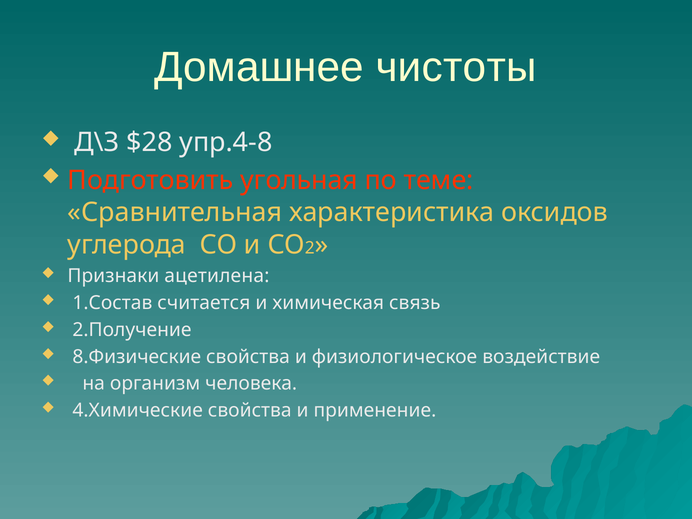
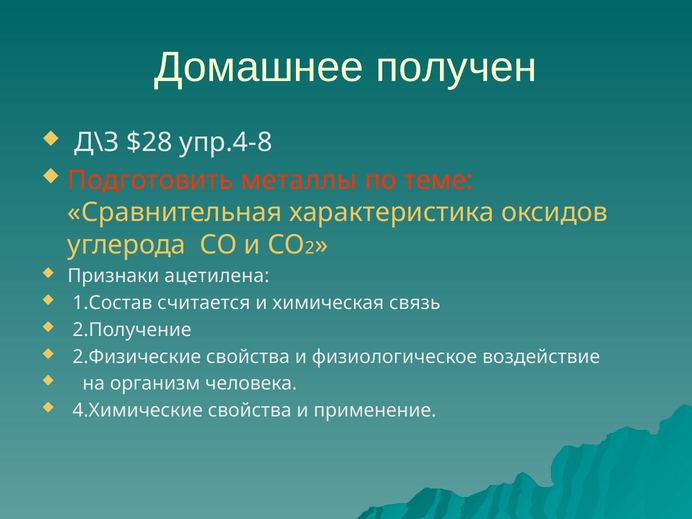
чистоты: чистоты -> получен
угольная: угольная -> металлы
8.Физические: 8.Физические -> 2.Физические
